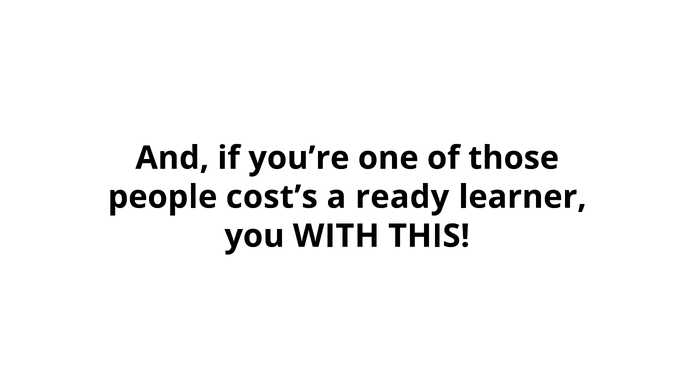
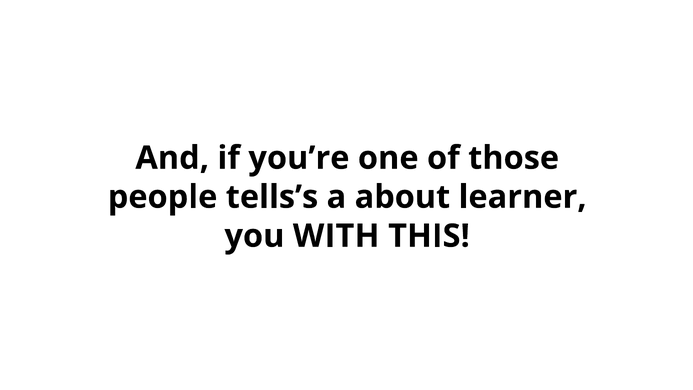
cost’s: cost’s -> tells’s
ready: ready -> about
